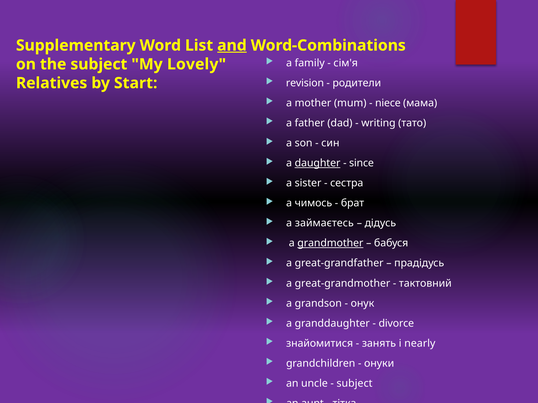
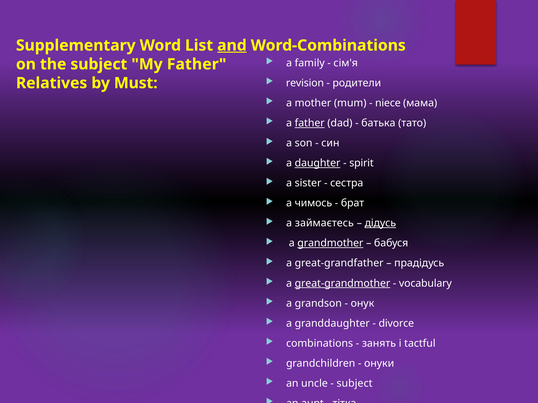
My Lovely: Lovely -> Father
Start: Start -> Must
father at (310, 123) underline: none -> present
writing: writing -> батька
since: since -> spirit
дідусь underline: none -> present
great-grandmother underline: none -> present
тактовний: тактовний -> vocabulary
знайомитися: знайомитися -> combinations
nearly: nearly -> tactful
